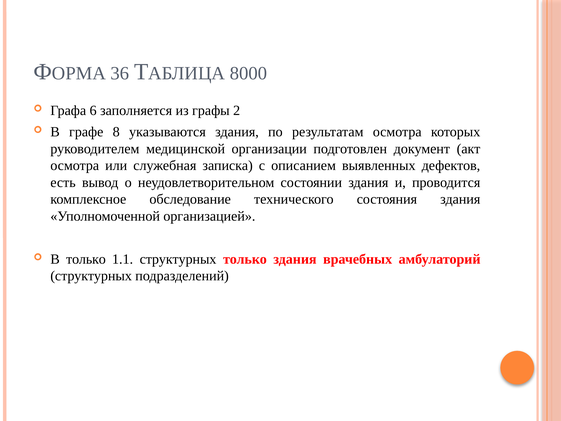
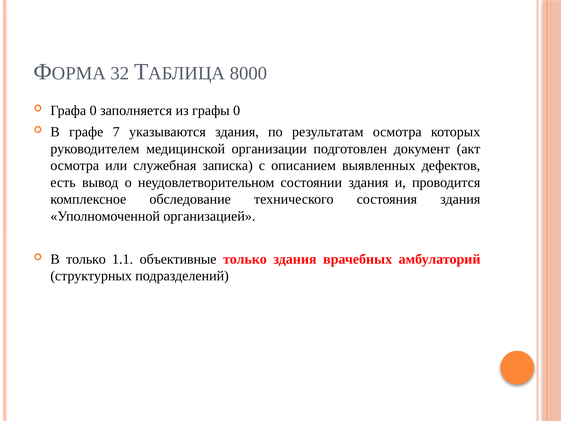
36: 36 -> 32
Графа 6: 6 -> 0
графы 2: 2 -> 0
8: 8 -> 7
1.1 структурных: структурных -> объективные
